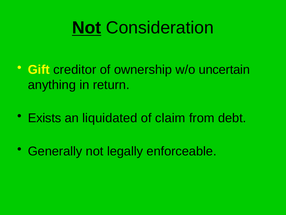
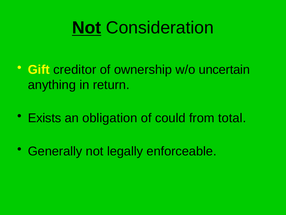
liquidated: liquidated -> obligation
claim: claim -> could
debt: debt -> total
